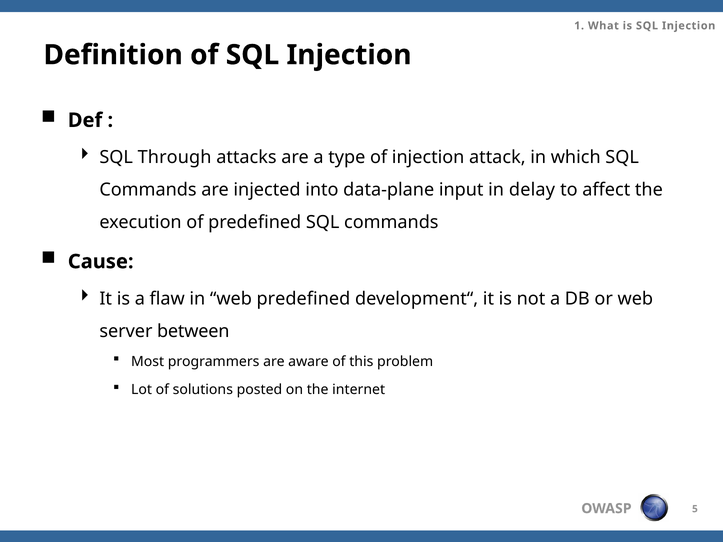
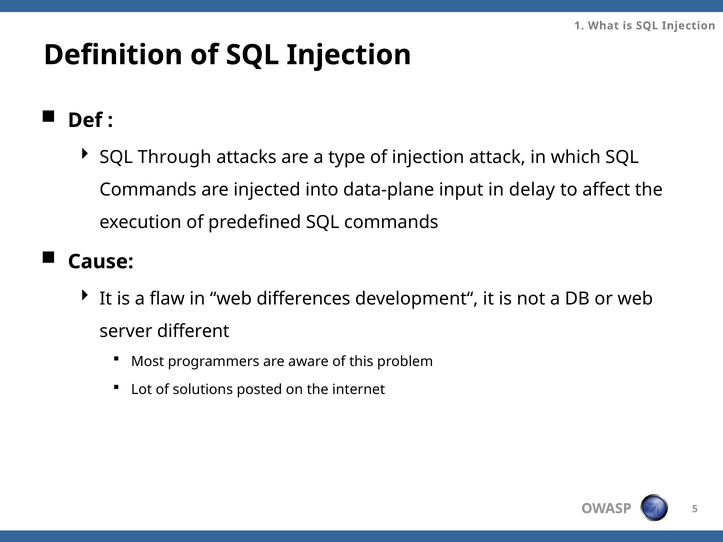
web predefined: predefined -> differences
between: between -> different
